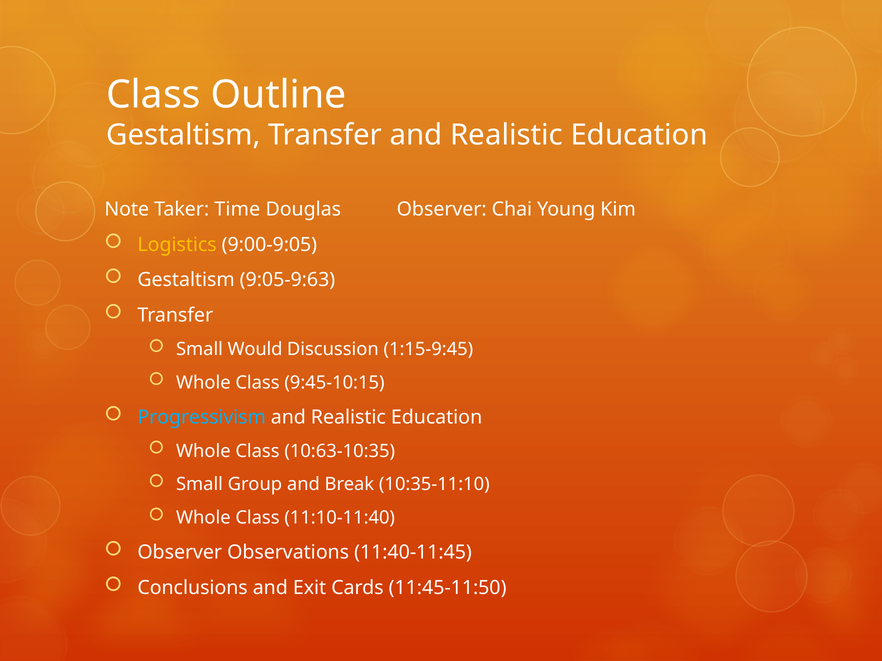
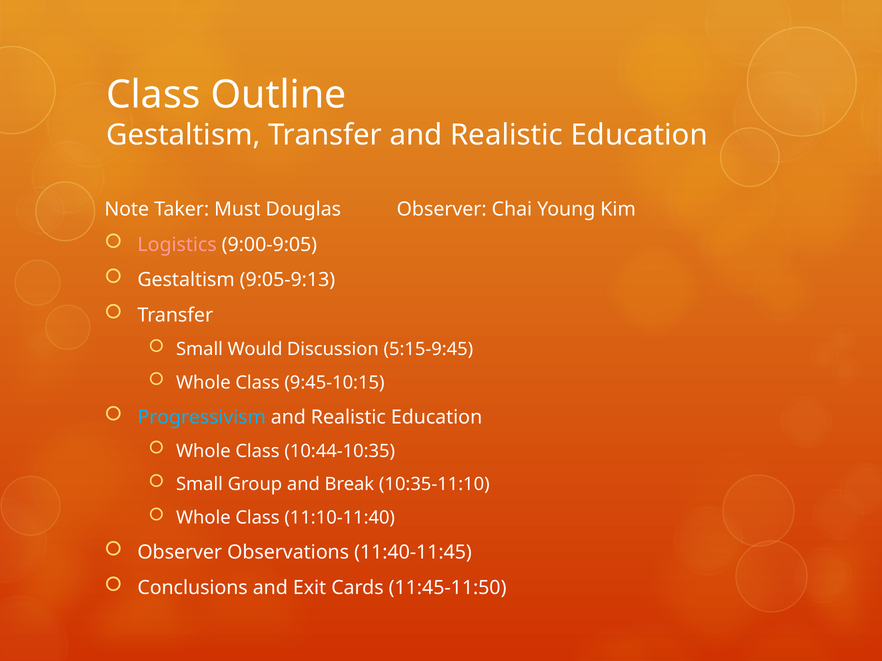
Time: Time -> Must
Logistics colour: yellow -> pink
9:05-9:63: 9:05-9:63 -> 9:05-9:13
1:15-9:45: 1:15-9:45 -> 5:15-9:45
10:63-10:35: 10:63-10:35 -> 10:44-10:35
